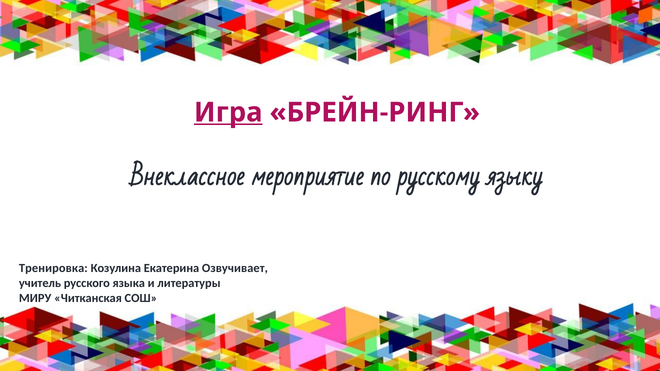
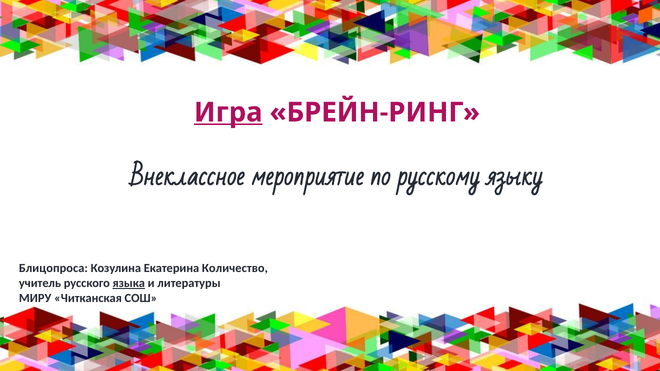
Тренировка: Тренировка -> Блицопроса
Озвучивает: Озвучивает -> Количество
языка underline: none -> present
